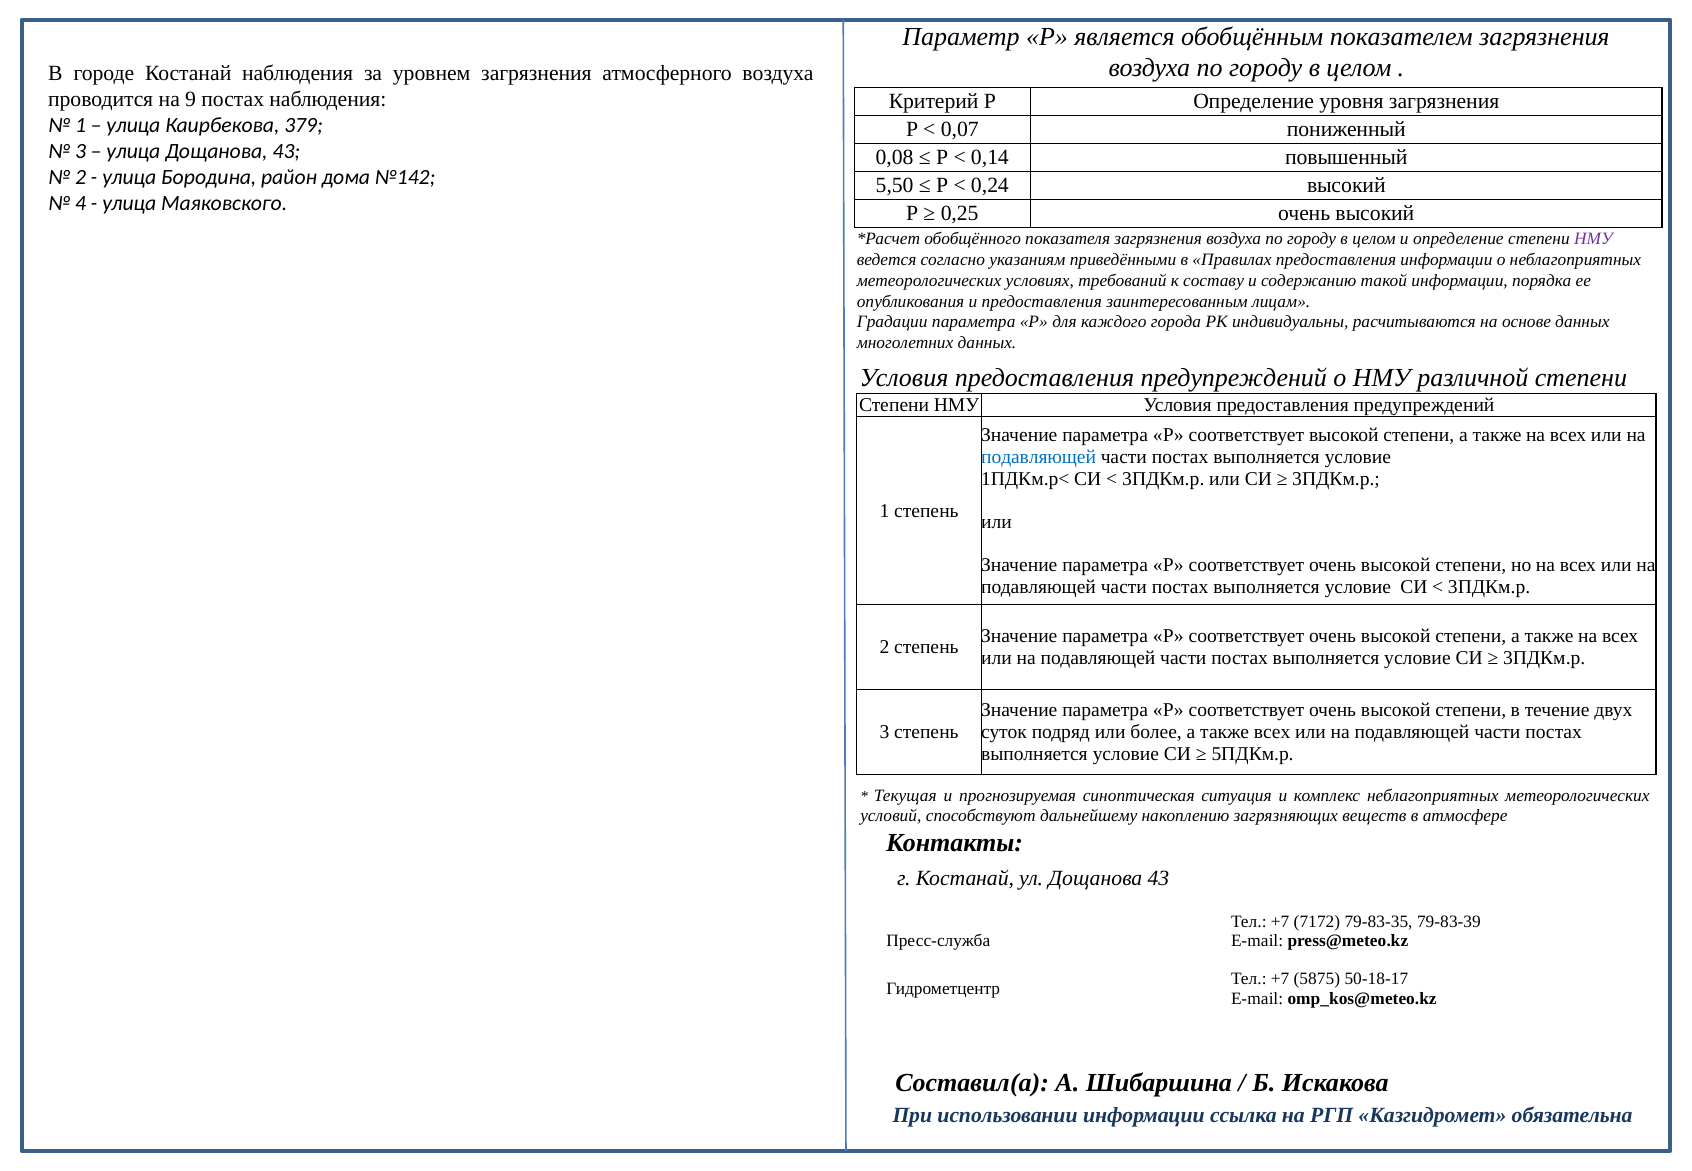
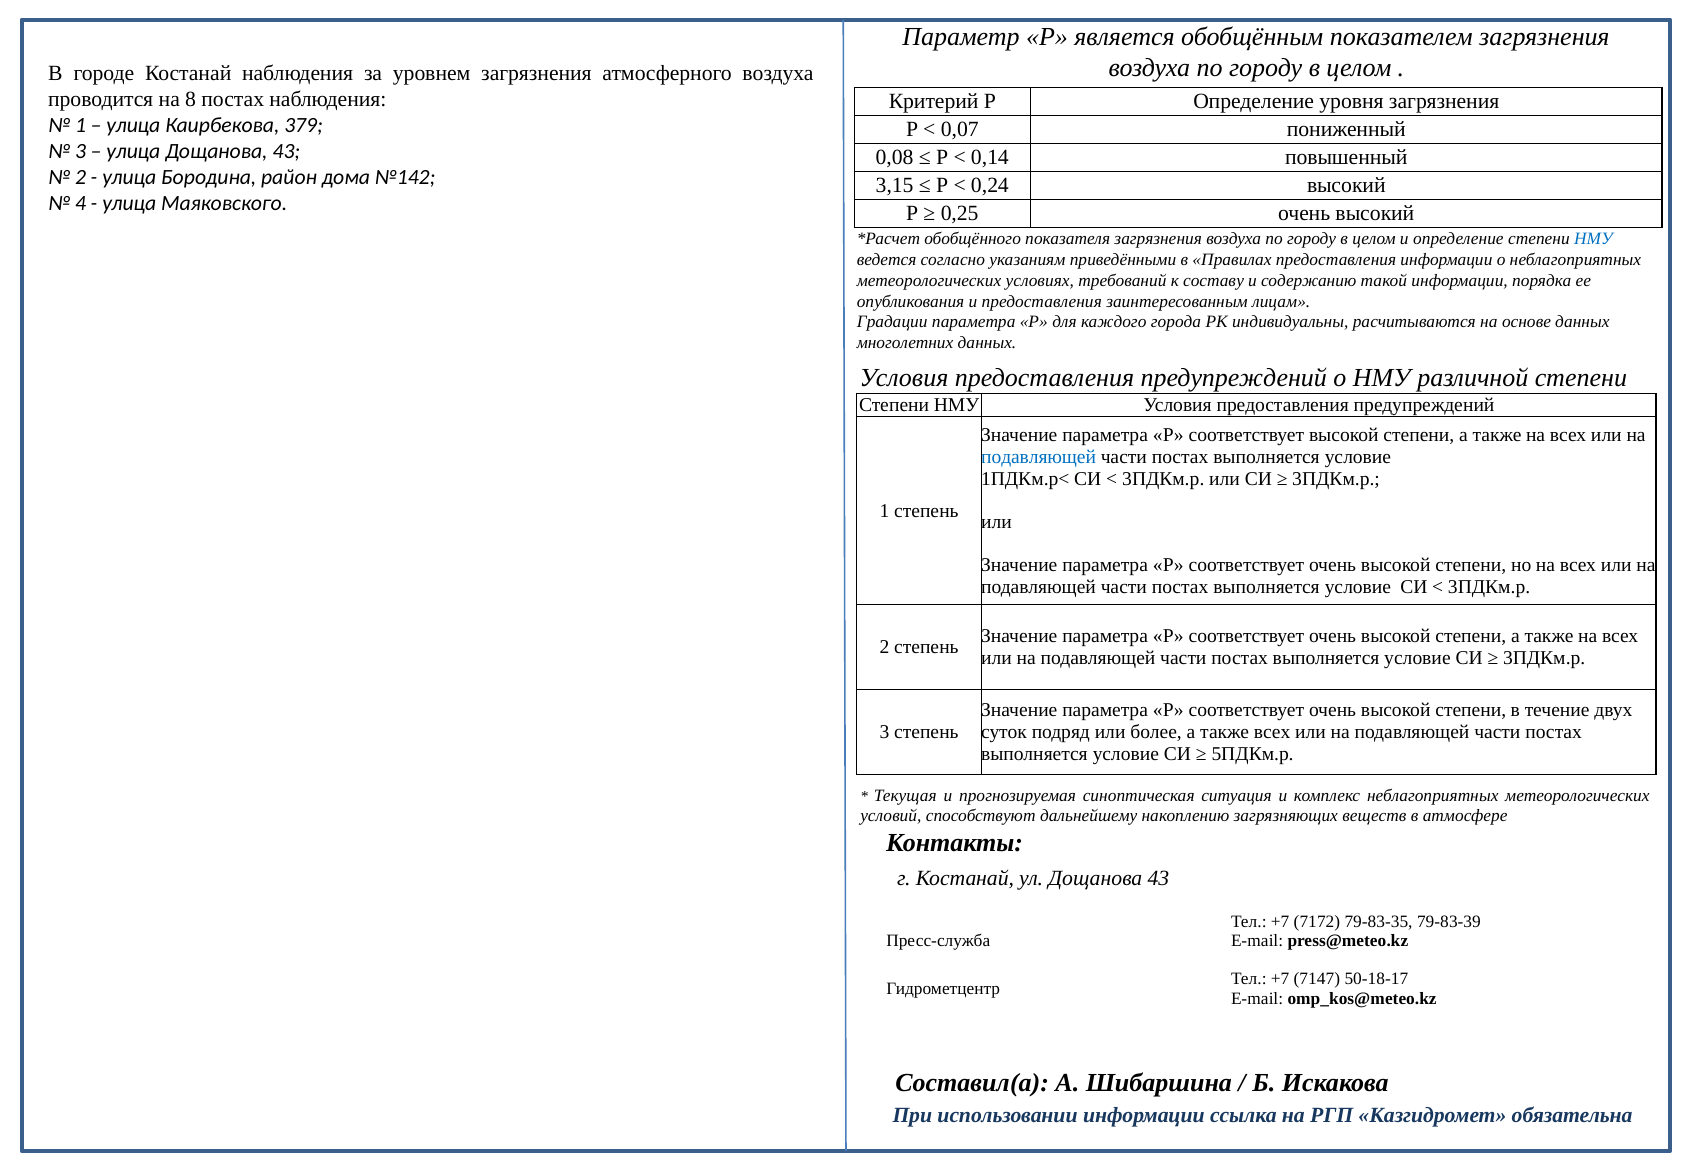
9: 9 -> 8
5,50: 5,50 -> 3,15
НМУ at (1593, 239) colour: purple -> blue
5875: 5875 -> 7147
